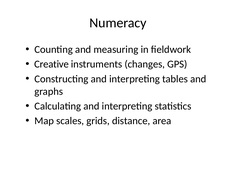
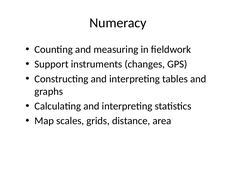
Creative: Creative -> Support
